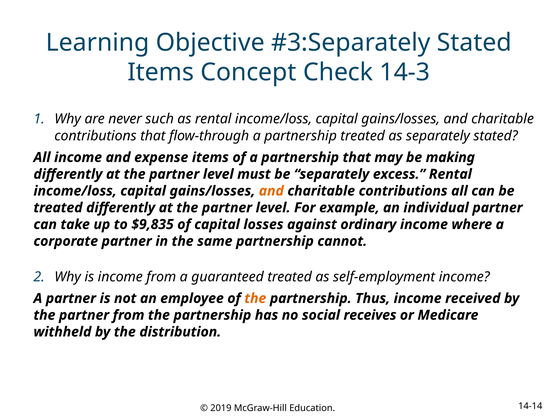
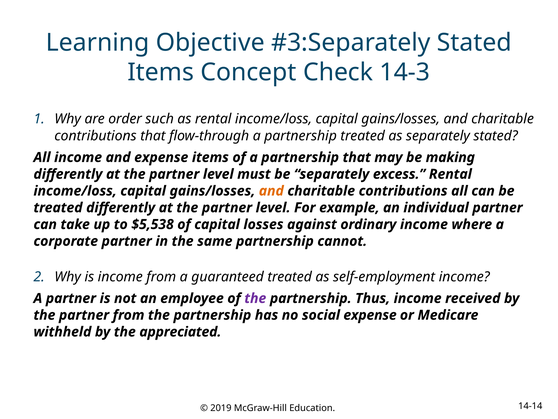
never: never -> order
$9,835: $9,835 -> $5,538
the at (255, 298) colour: orange -> purple
social receives: receives -> expense
distribution: distribution -> appreciated
